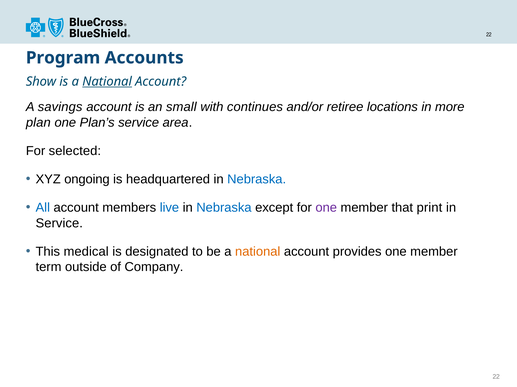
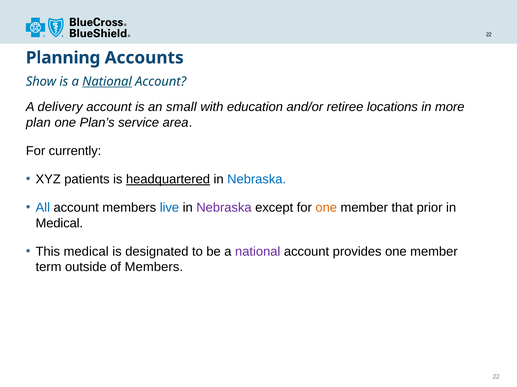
Program: Program -> Planning
savings: savings -> delivery
continues: continues -> education
selected: selected -> currently
ongoing: ongoing -> patients
headquartered underline: none -> present
Nebraska at (224, 208) colour: blue -> purple
one at (326, 208) colour: purple -> orange
print: print -> prior
Service at (59, 224): Service -> Medical
national at (258, 252) colour: orange -> purple
of Company: Company -> Members
